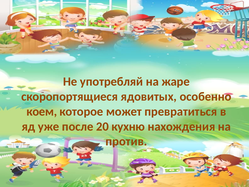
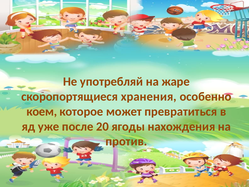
ядовитых: ядовитых -> хранения
кухню: кухню -> ягоды
